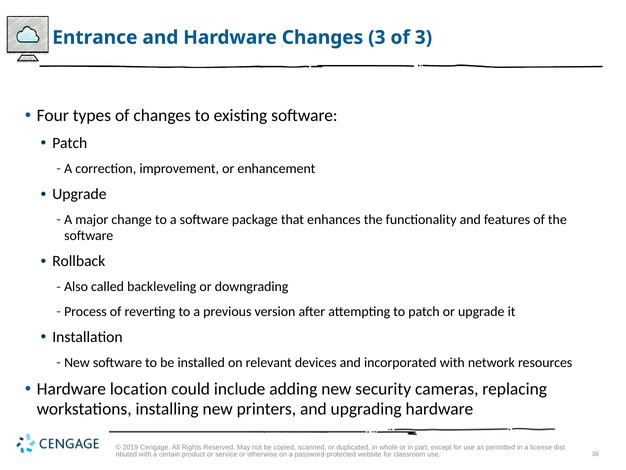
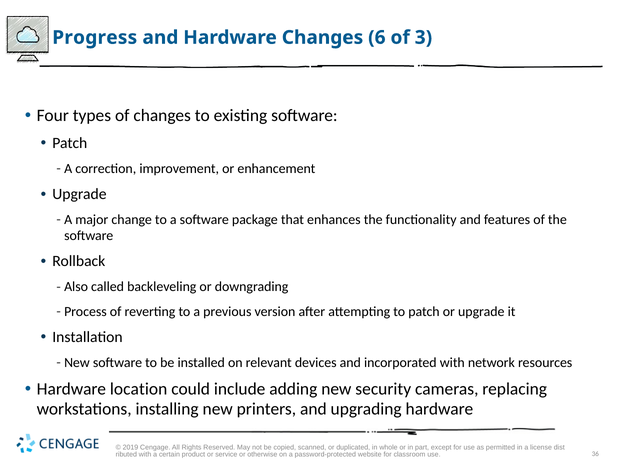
Entrance: Entrance -> Progress
Changes 3: 3 -> 6
